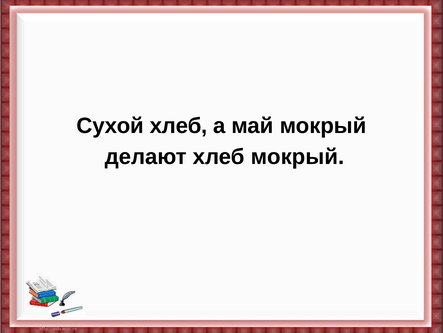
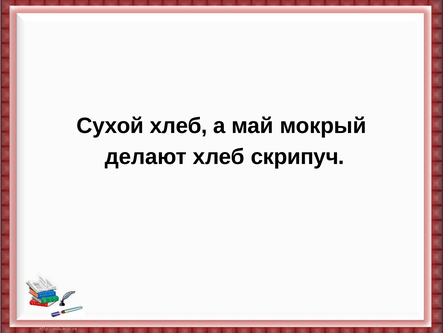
хлеб мокрый: мокрый -> скрипуч
